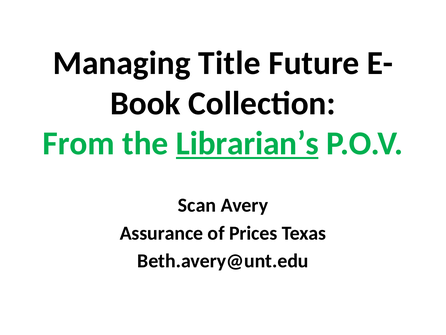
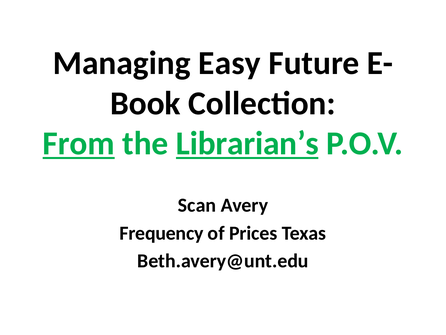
Title: Title -> Easy
From underline: none -> present
Assurance: Assurance -> Frequency
